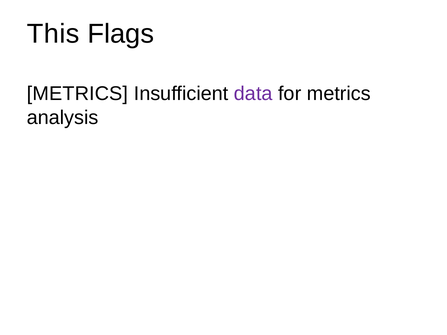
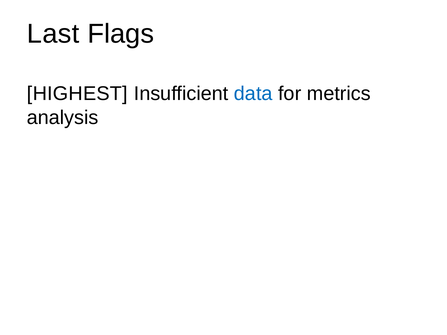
This: This -> Last
METRICS at (77, 94): METRICS -> HIGHEST
data colour: purple -> blue
